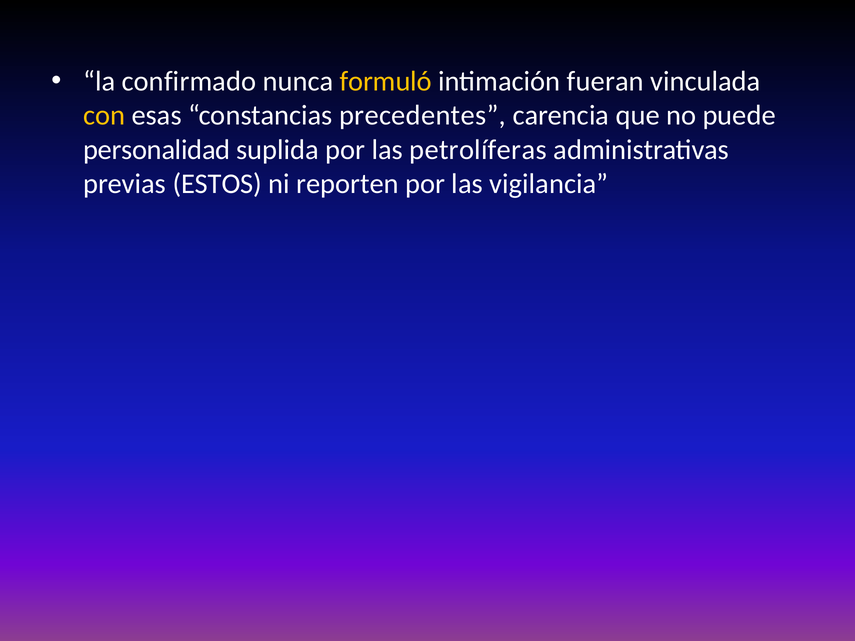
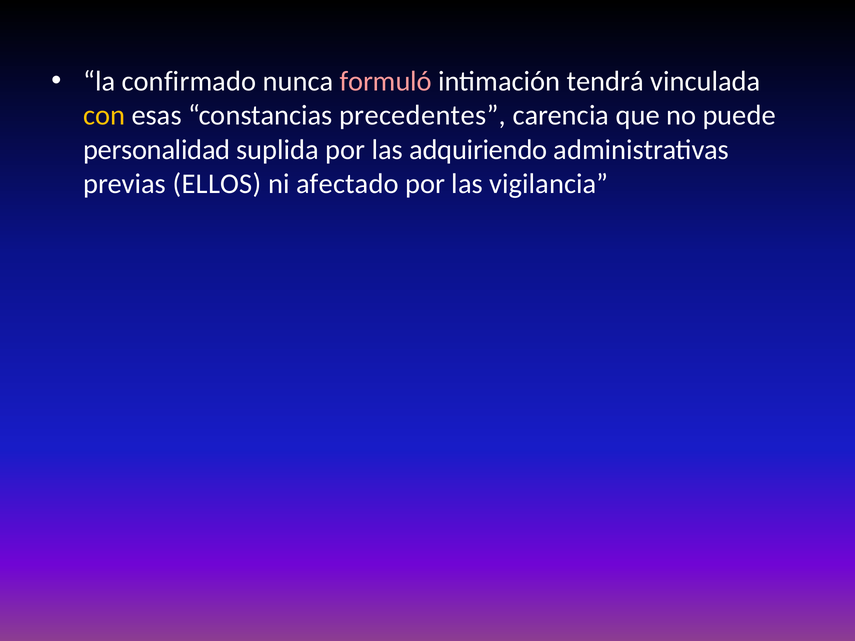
formuló colour: yellow -> pink
fueran: fueran -> tendrá
petrolíferas: petrolíferas -> adquiriendo
ESTOS: ESTOS -> ELLOS
reporten: reporten -> afectado
